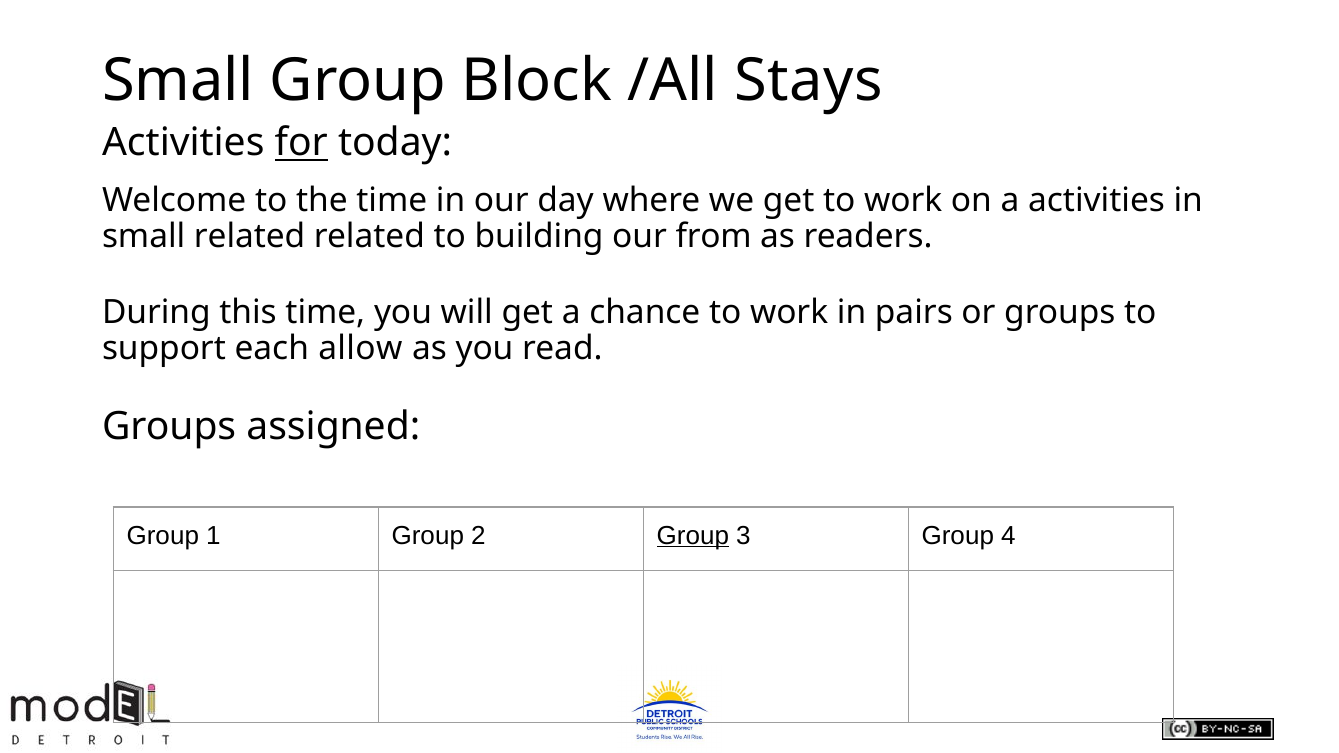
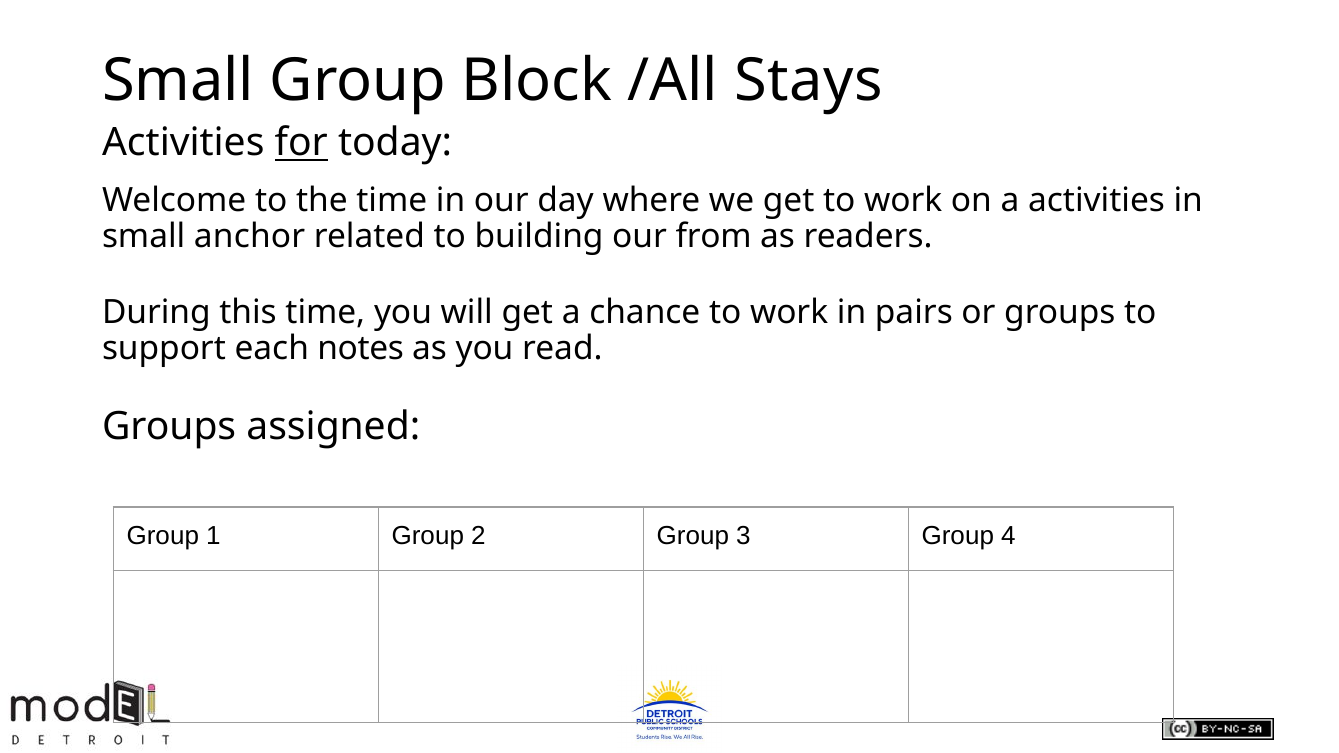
small related: related -> anchor
allow: allow -> notes
Group at (693, 536) underline: present -> none
